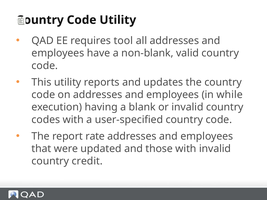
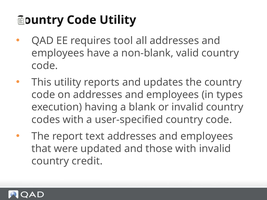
while: while -> types
rate: rate -> text
